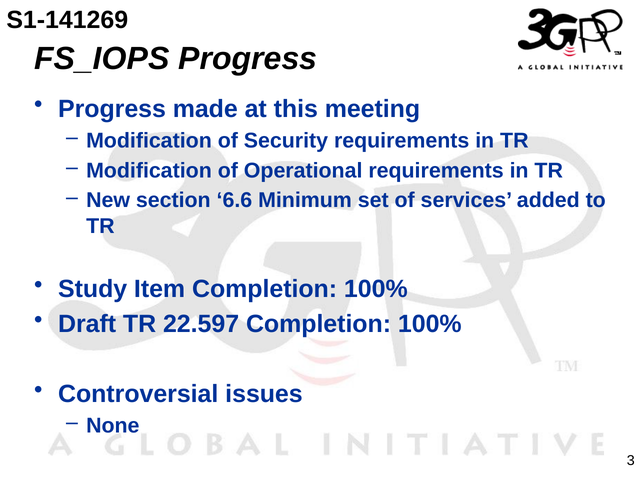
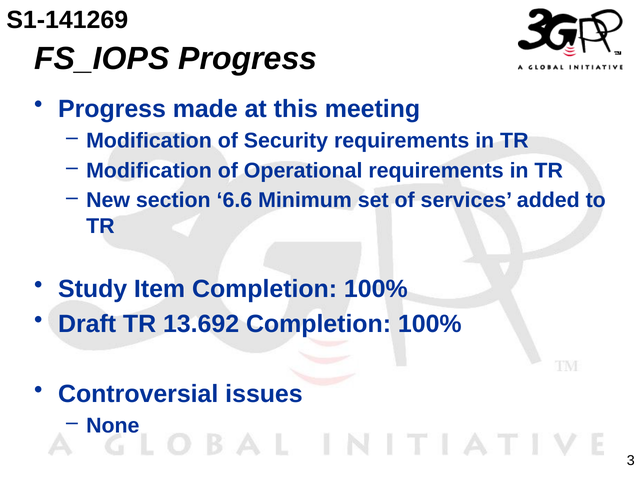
22.597: 22.597 -> 13.692
